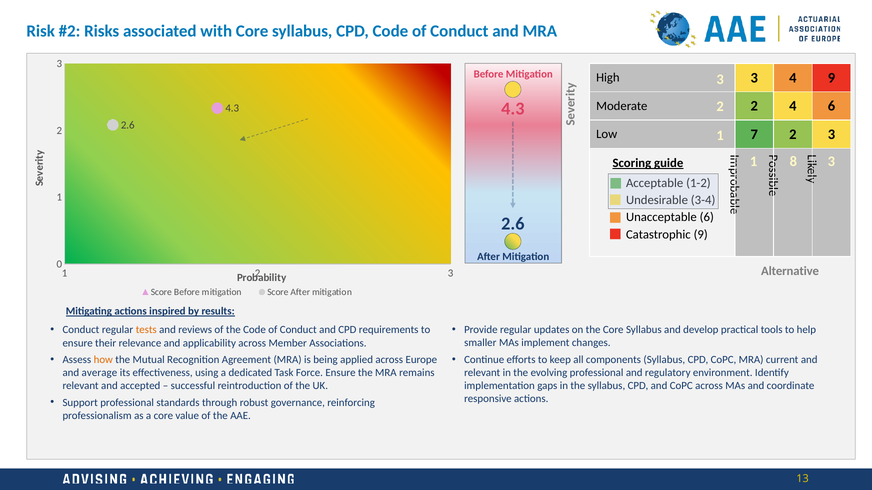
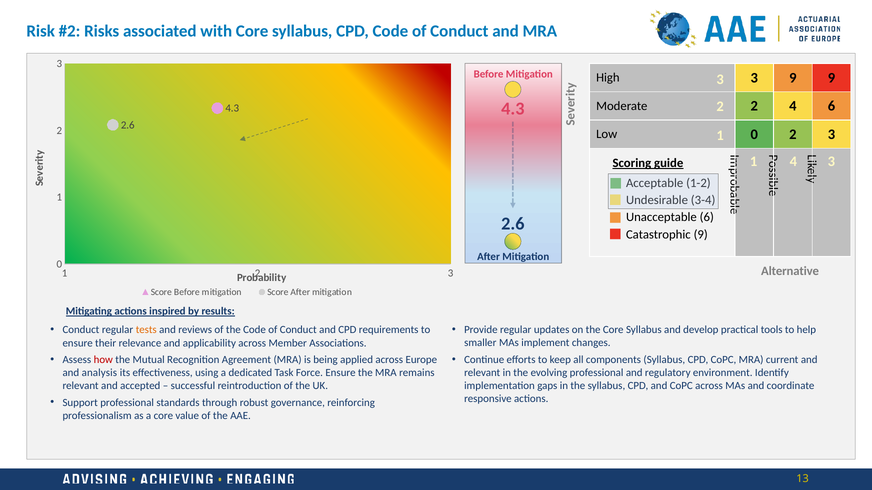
3 4: 4 -> 9
Low 7: 7 -> 0
1 8: 8 -> 4
how colour: orange -> red
average: average -> analysis
